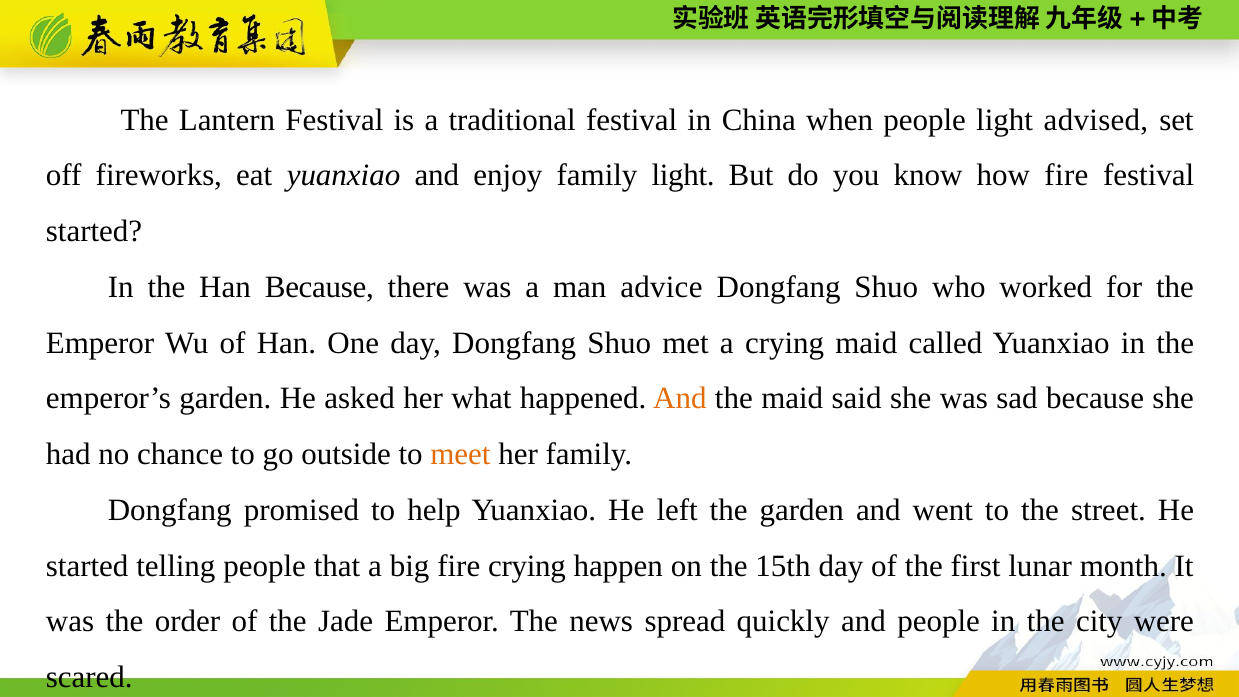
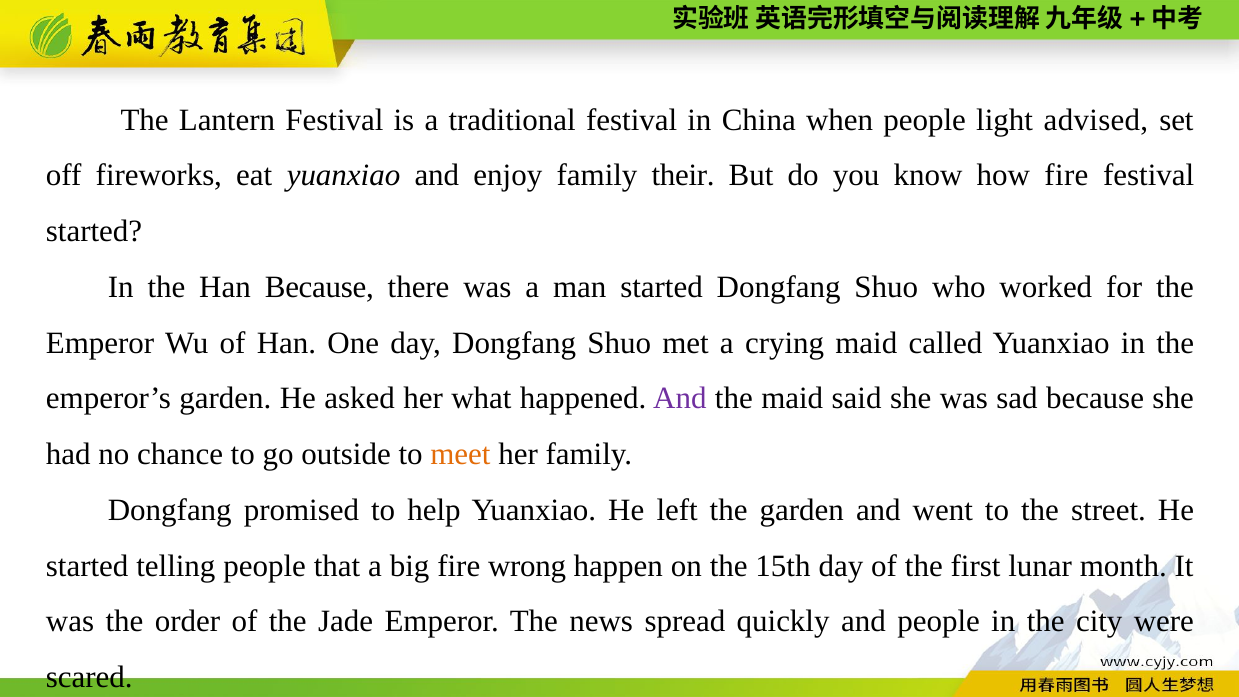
family light: light -> their
man advice: advice -> started
And at (680, 399) colour: orange -> purple
fire crying: crying -> wrong
